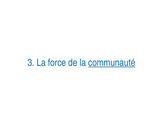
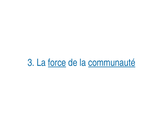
force underline: none -> present
